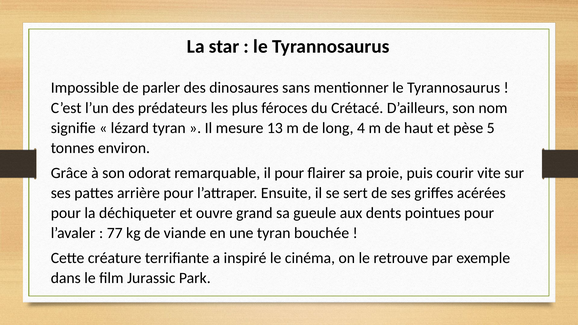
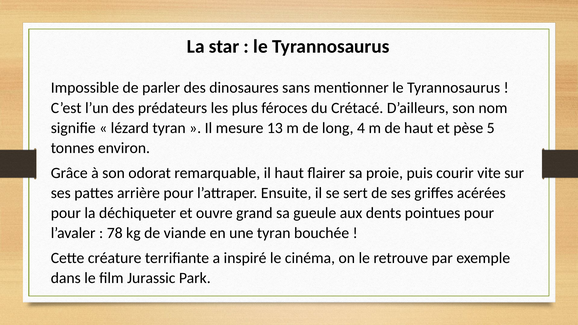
il pour: pour -> haut
77: 77 -> 78
